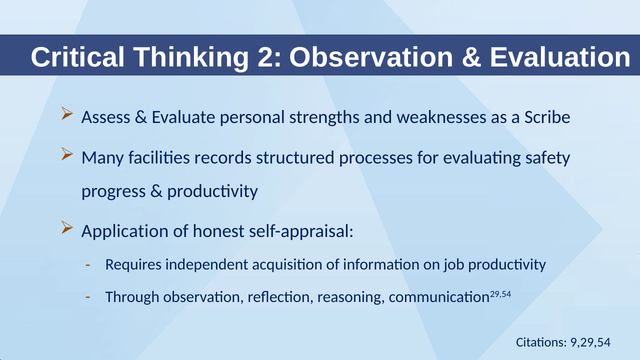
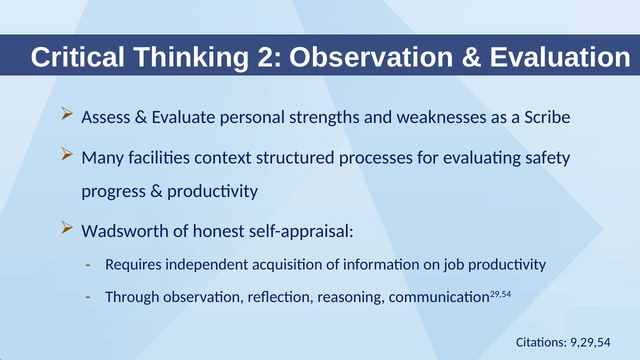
records: records -> context
Application: Application -> Wadsworth
